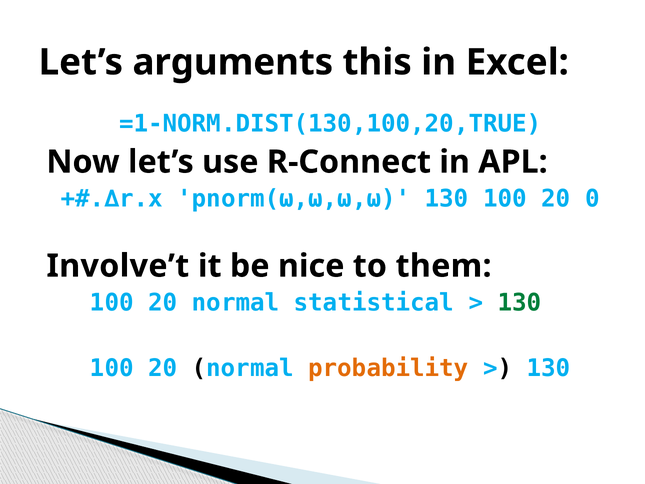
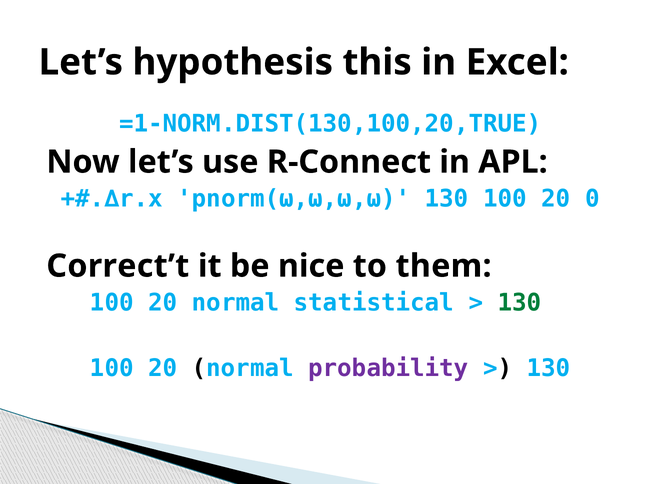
arguments: arguments -> hypothesis
Involve’t: Involve’t -> Correct’t
probability colour: orange -> purple
